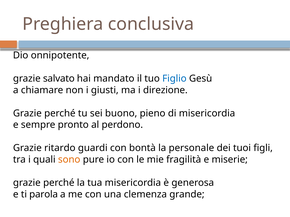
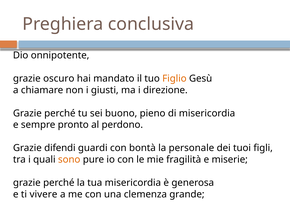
salvato: salvato -> oscuro
Figlio colour: blue -> orange
ritardo: ritardo -> difendi
parola: parola -> vivere
